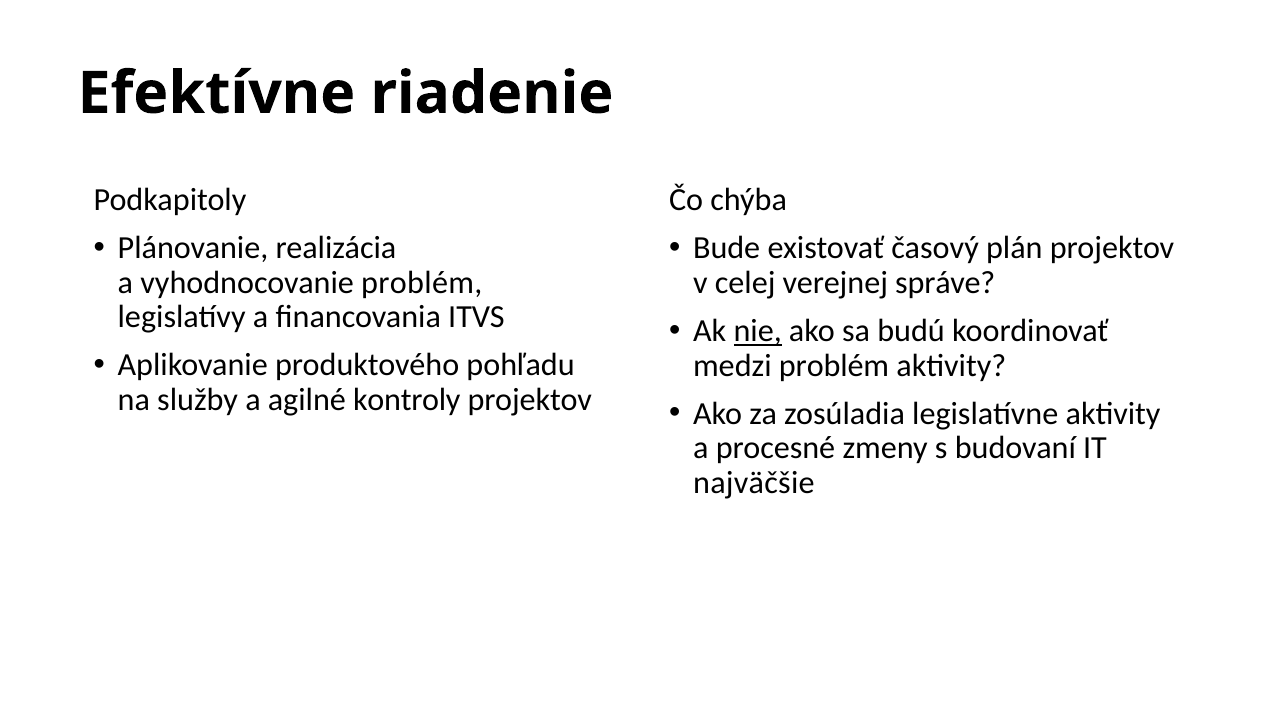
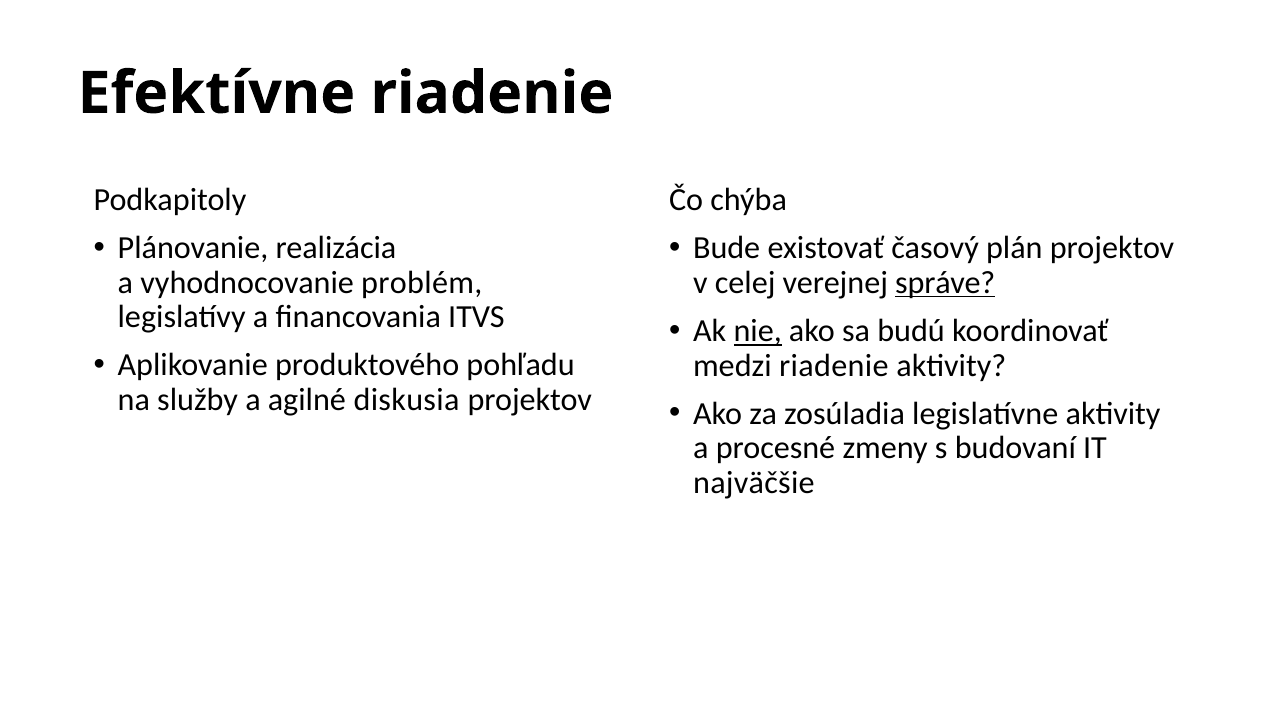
správe underline: none -> present
medzi problém: problém -> riadenie
kontroly: kontroly -> diskusia
